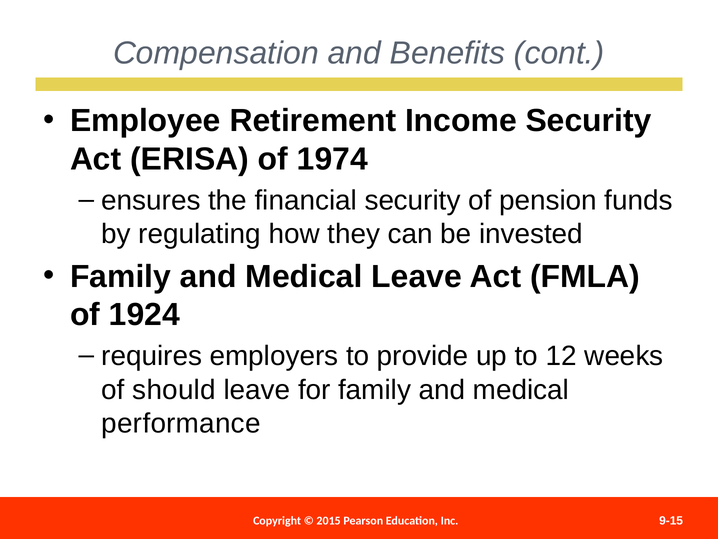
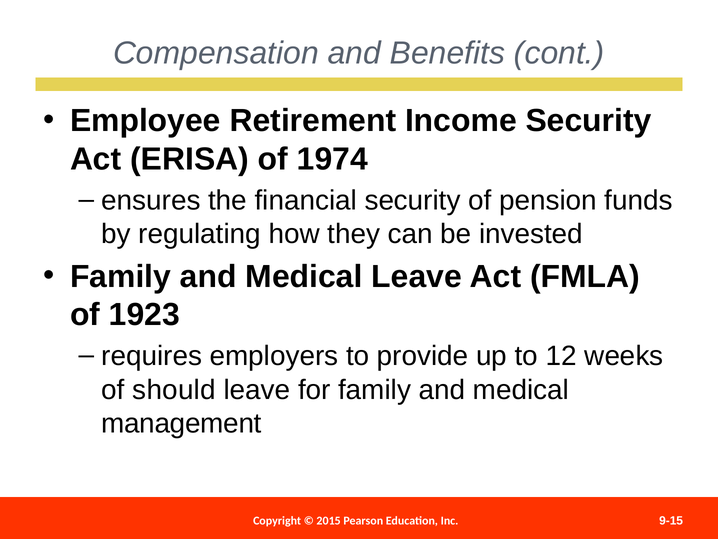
1924: 1924 -> 1923
performance: performance -> management
